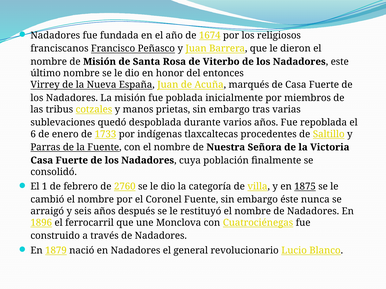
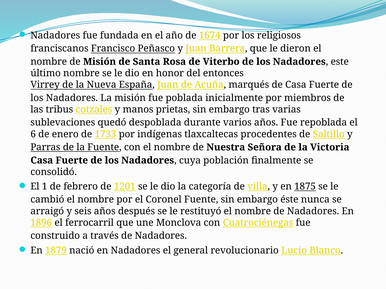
2760: 2760 -> 1201
